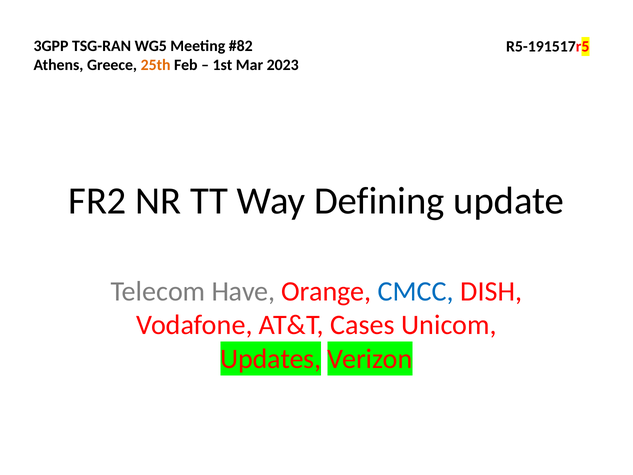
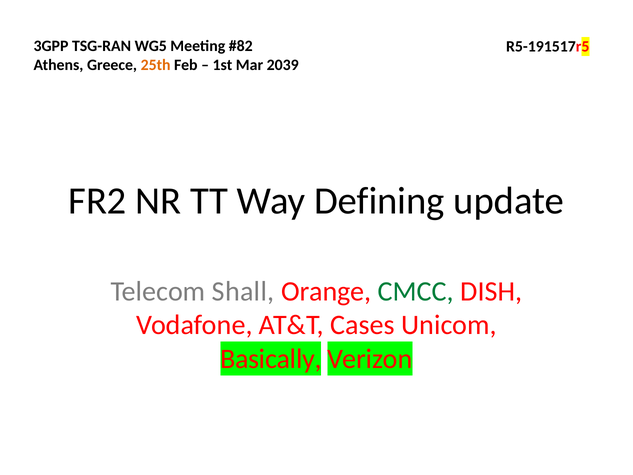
2023: 2023 -> 2039
Have: Have -> Shall
CMCC colour: blue -> green
Updates: Updates -> Basically
